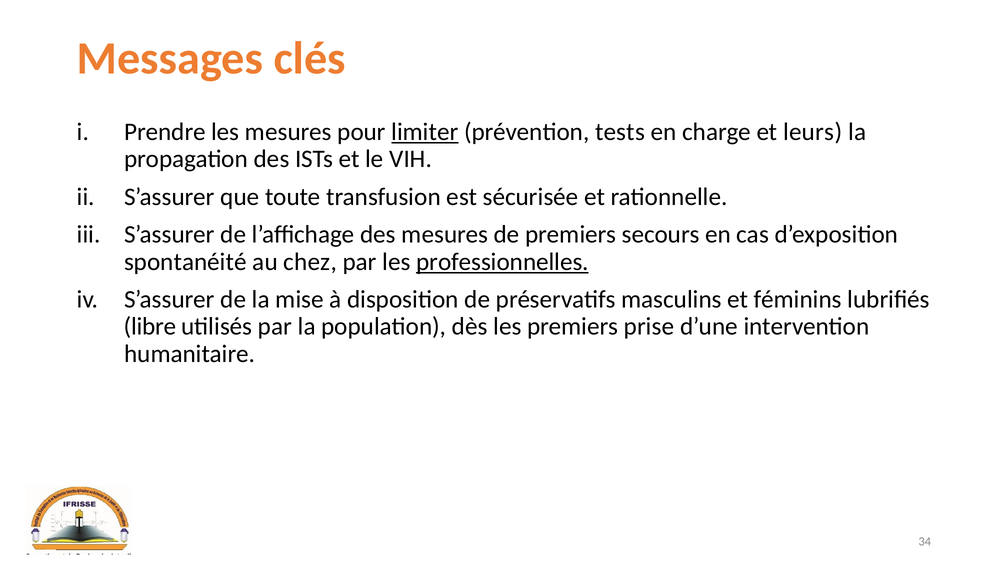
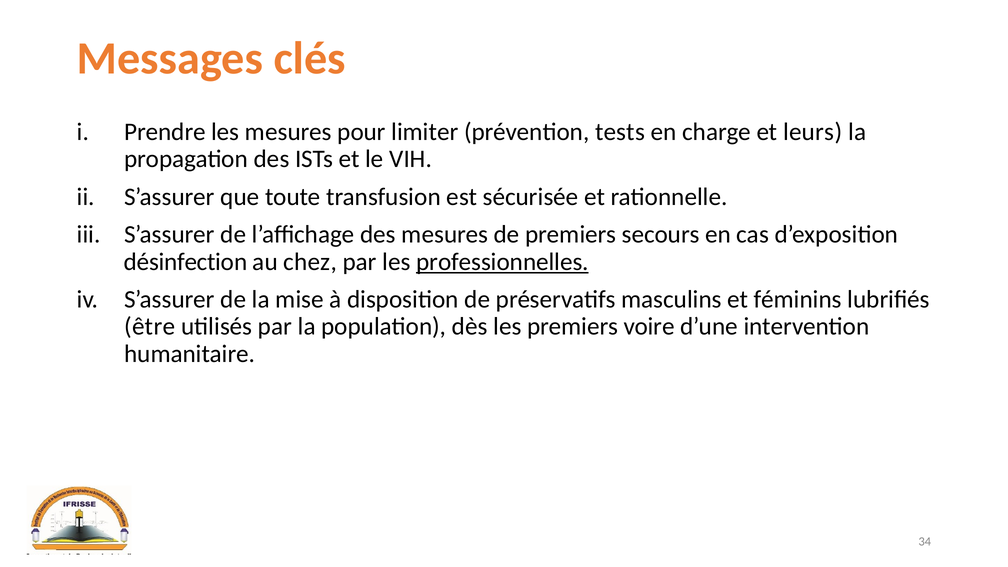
limiter underline: present -> none
spontanéité: spontanéité -> désinfection
libre: libre -> être
prise: prise -> voire
